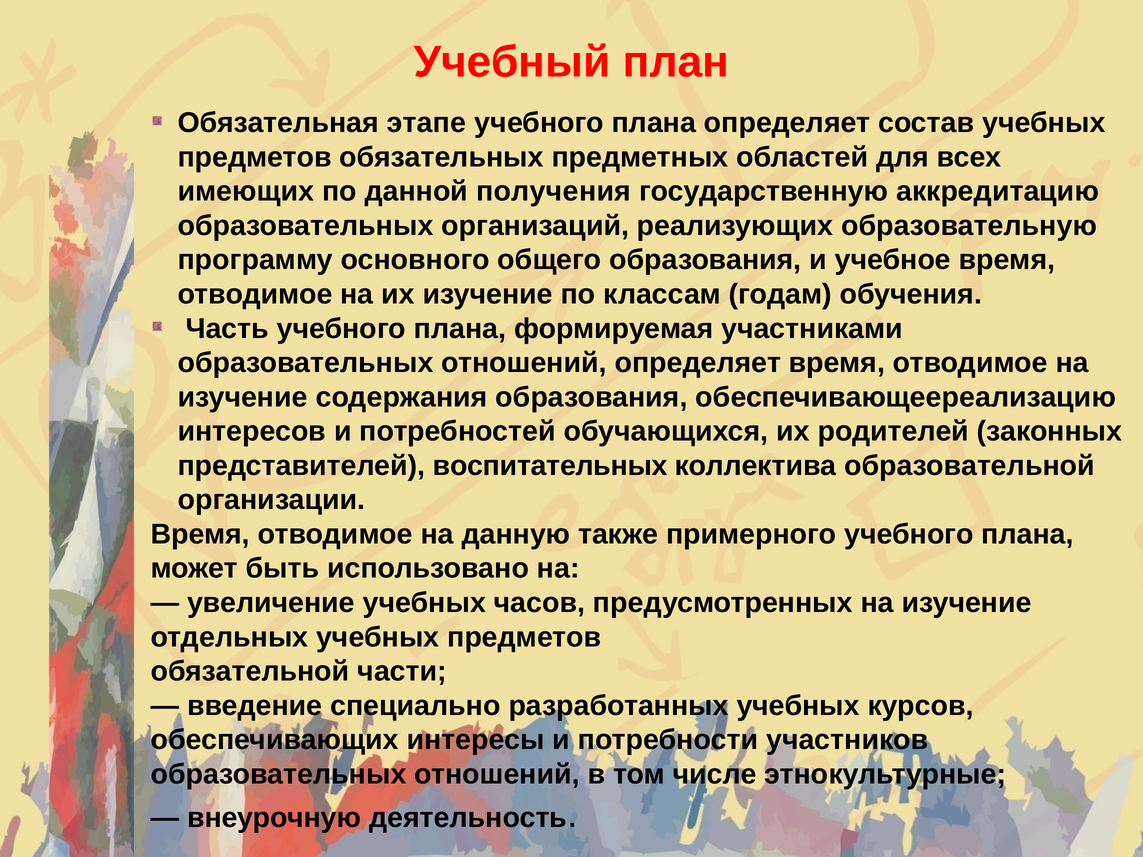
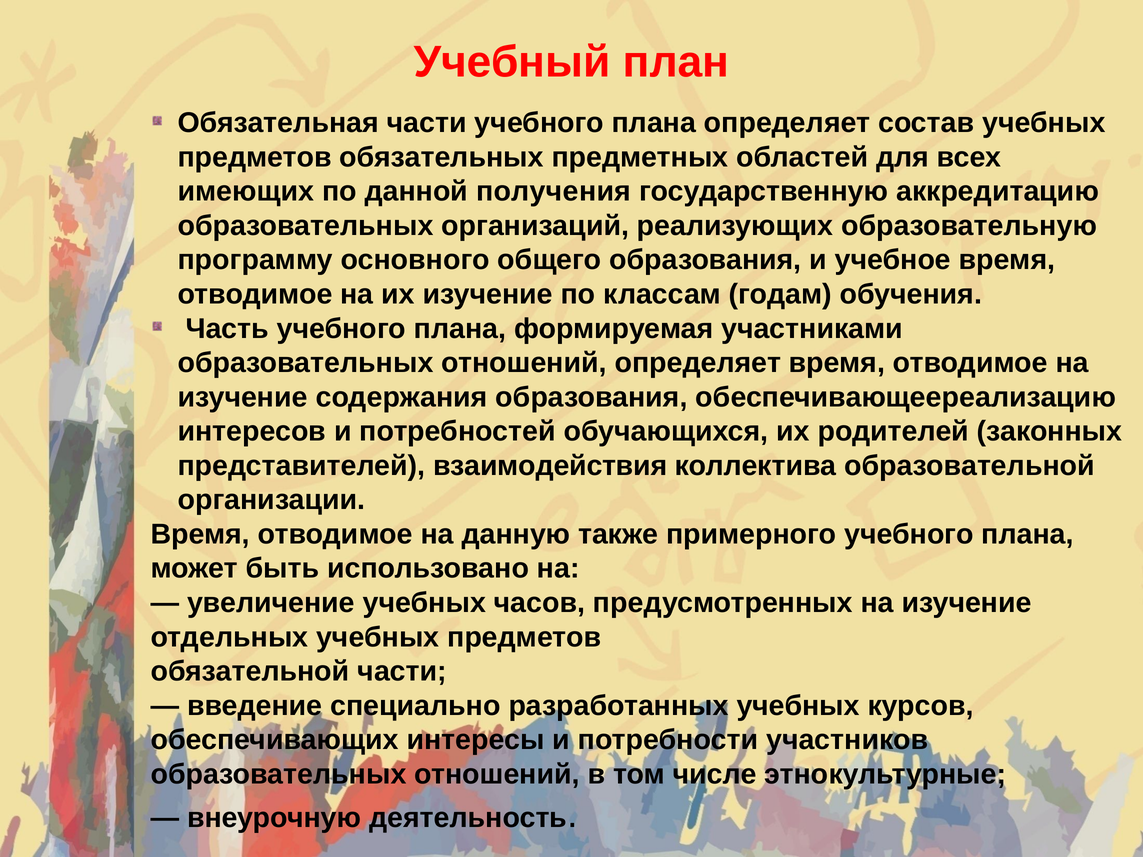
Обязательная этапе: этапе -> части
воспитательных: воспитательных -> взаимодействия
